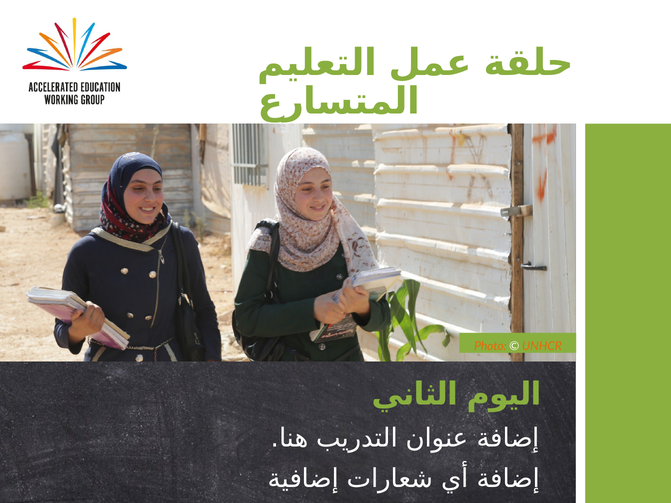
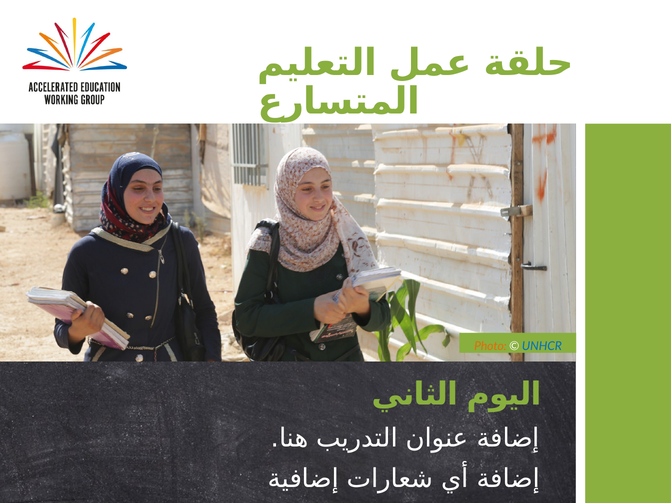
UNHCR colour: orange -> blue
